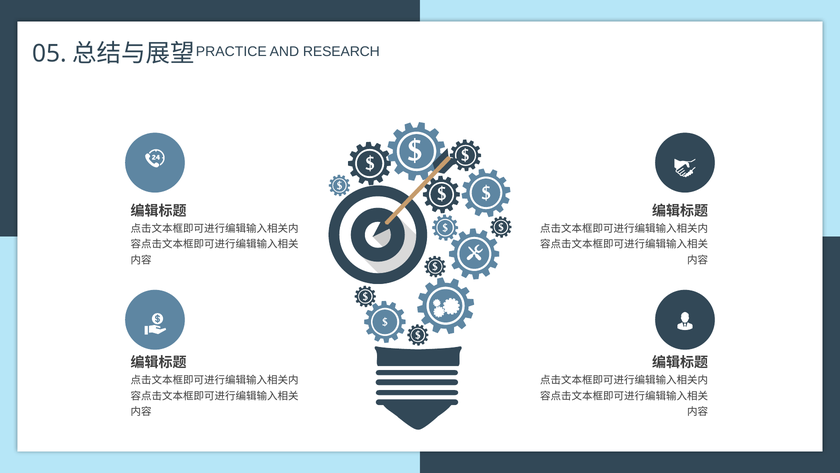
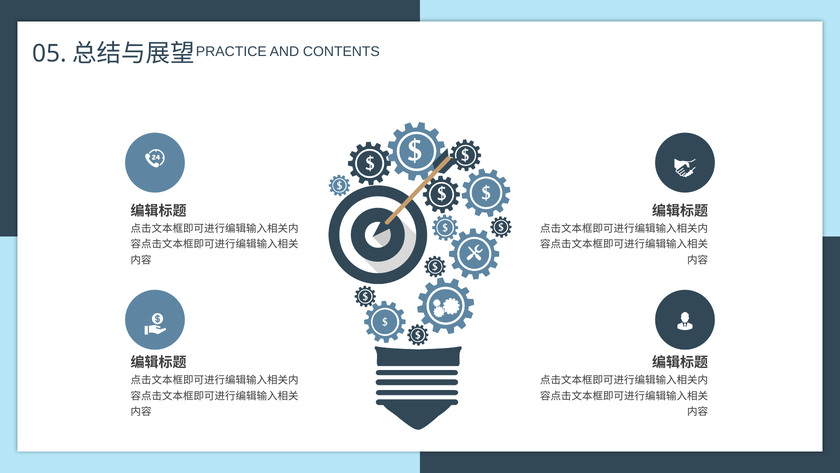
RESEARCH: RESEARCH -> CONTENTS
